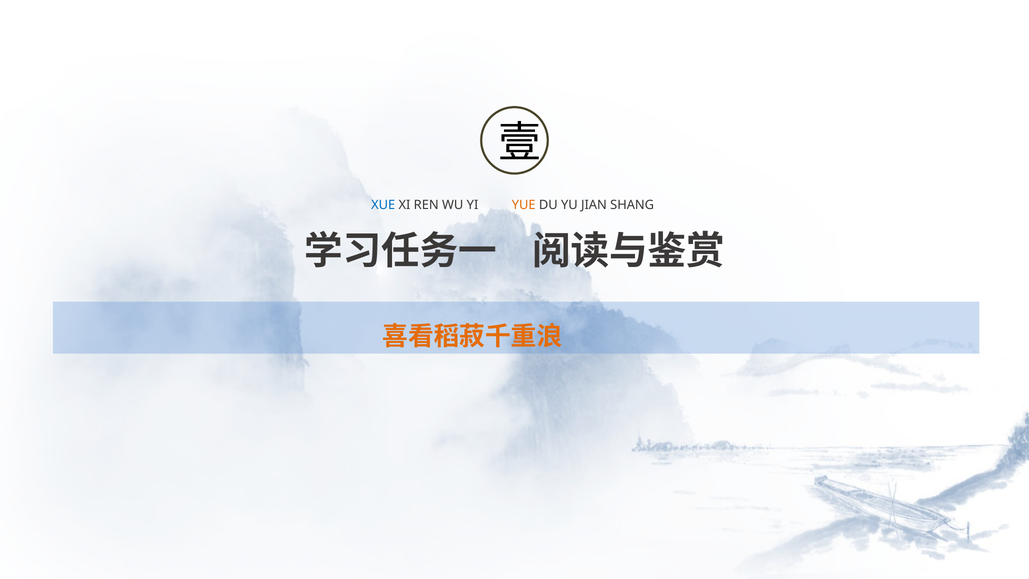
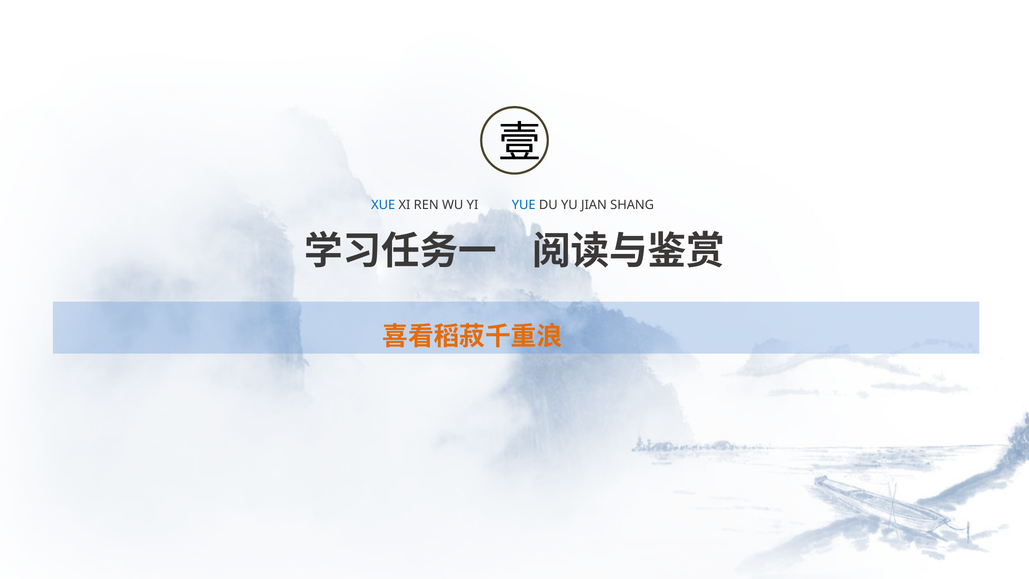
YUE colour: orange -> blue
